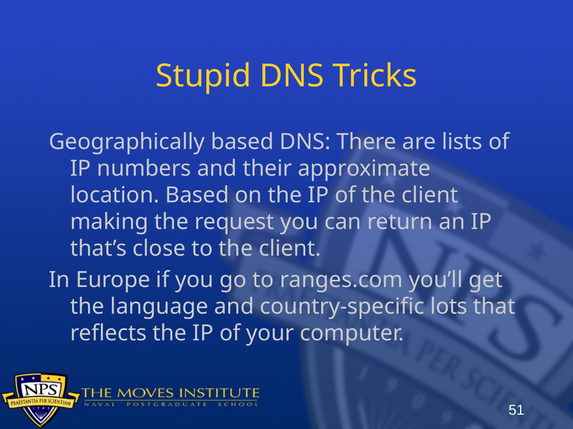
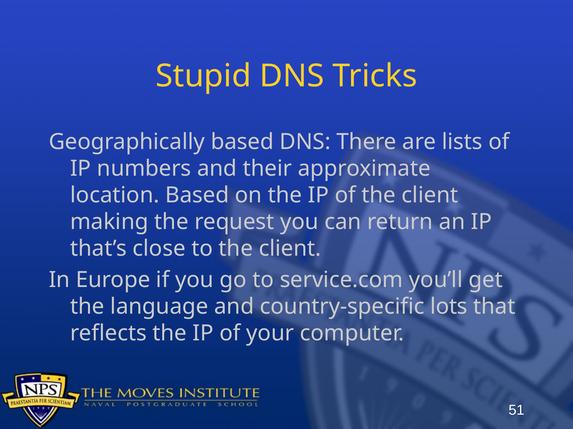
ranges.com: ranges.com -> service.com
